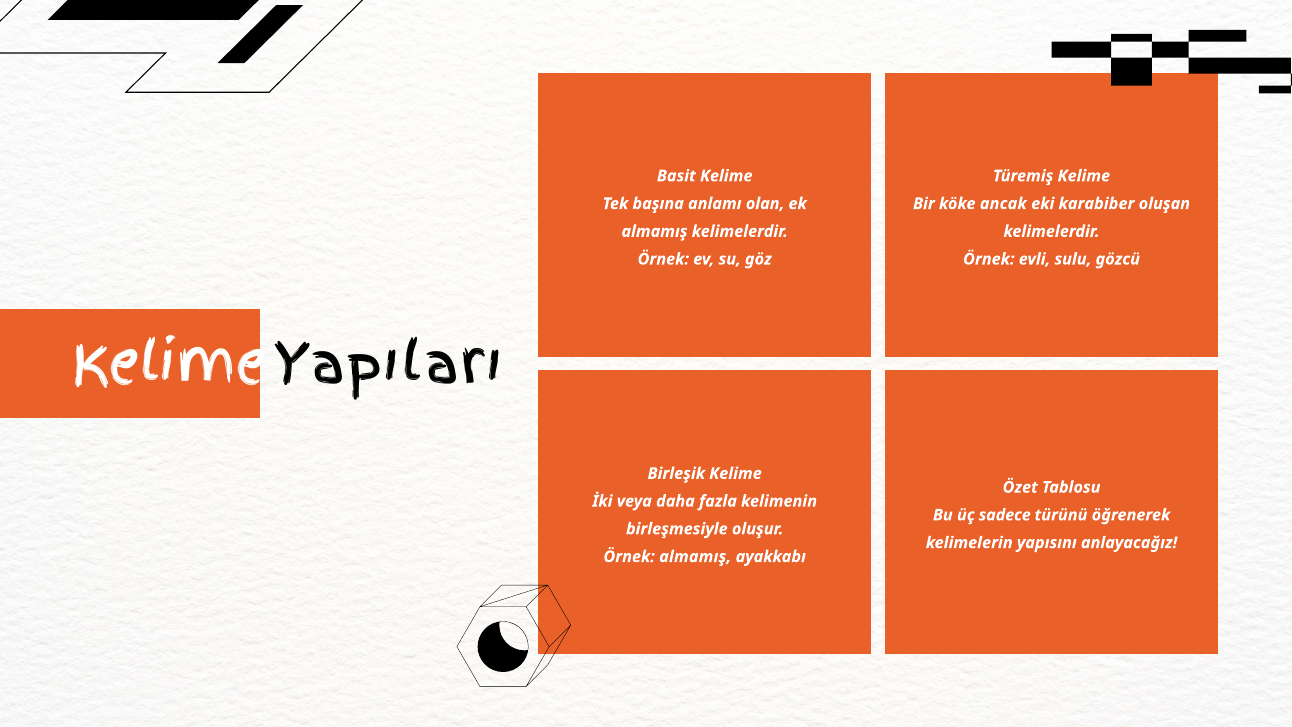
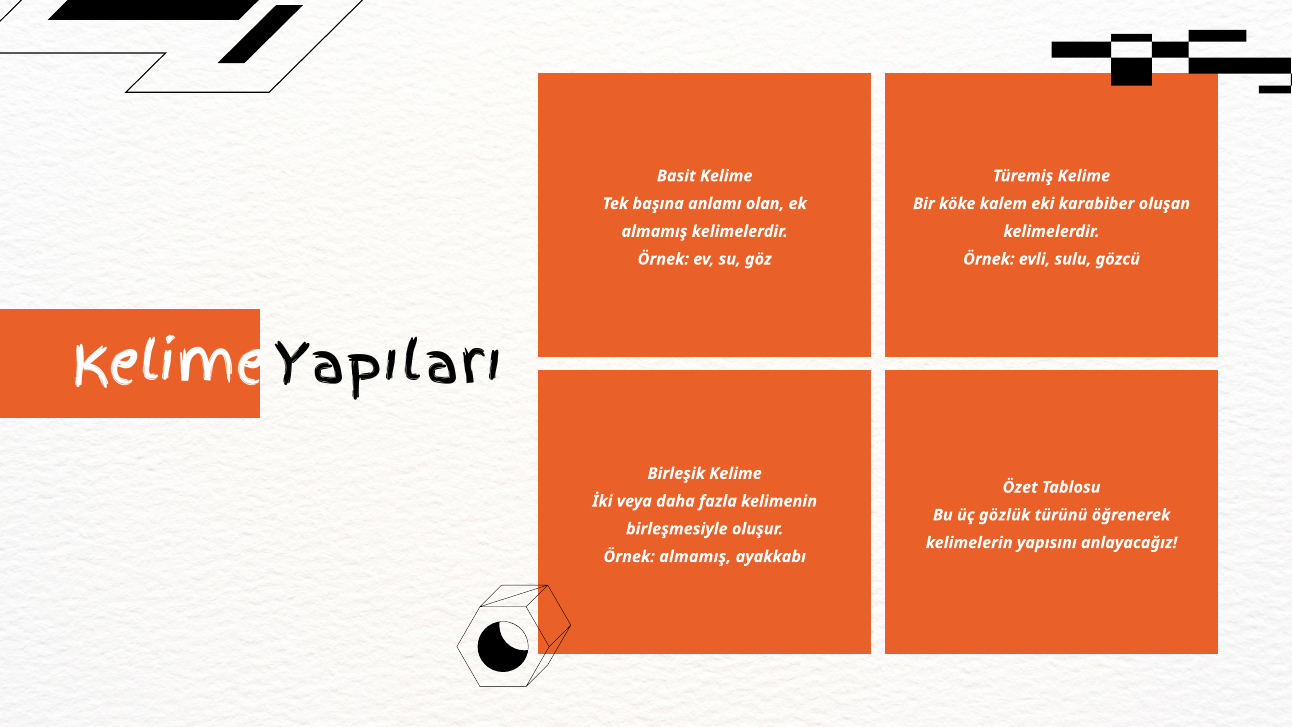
ancak: ancak -> kalem
sadece: sadece -> gözlük
